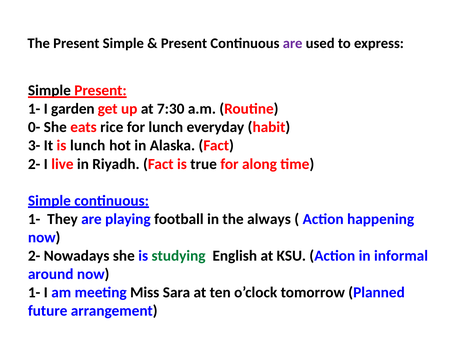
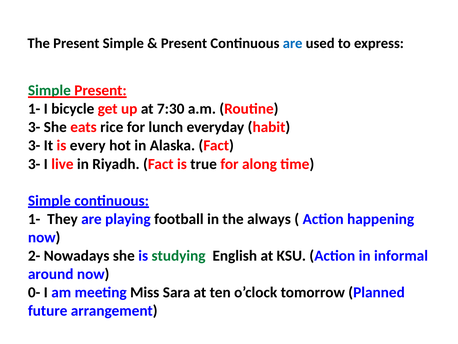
are at (293, 43) colour: purple -> blue
Simple at (49, 90) colour: black -> green
garden: garden -> bicycle
0- at (34, 127): 0- -> 3-
is lunch: lunch -> every
2- at (34, 164): 2- -> 3-
1- at (34, 292): 1- -> 0-
